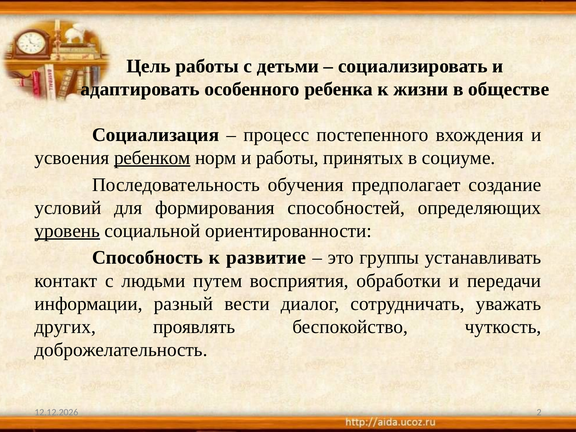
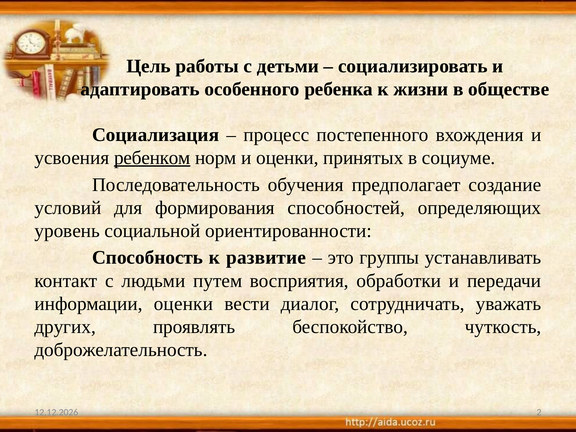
и работы: работы -> оценки
уровень underline: present -> none
информации разный: разный -> оценки
